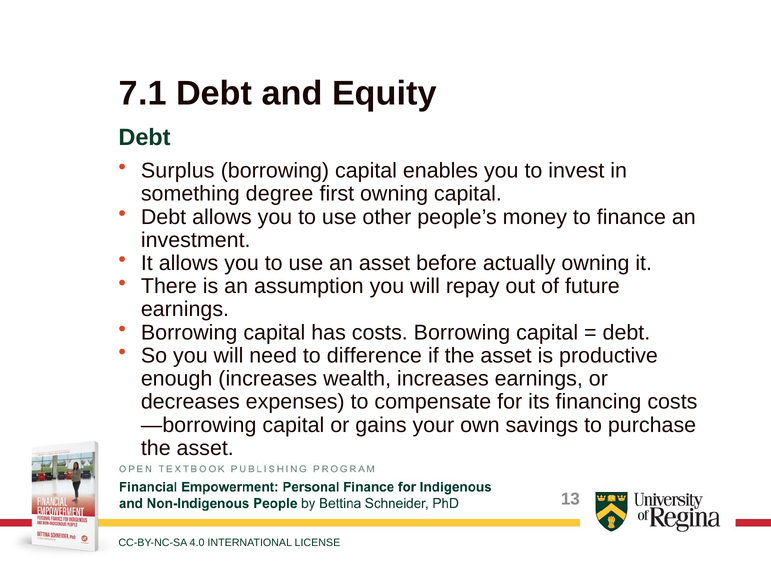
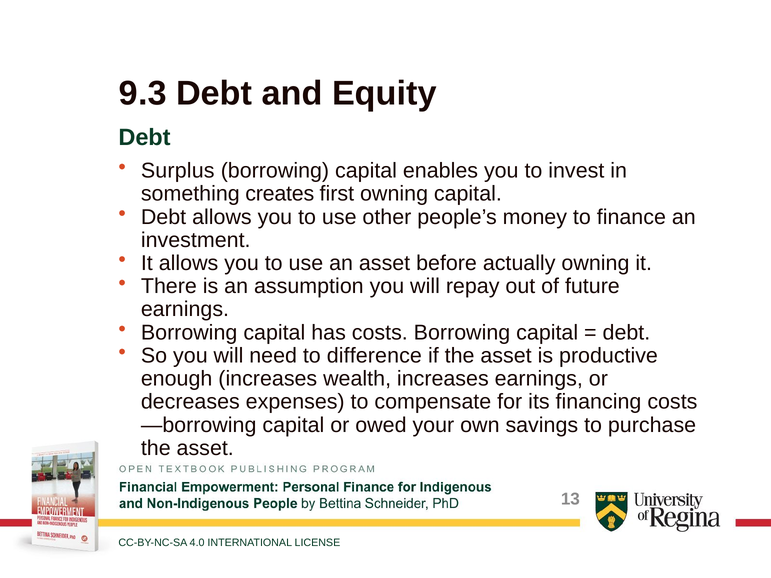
7.1: 7.1 -> 9.3
degree: degree -> creates
gains: gains -> owed
